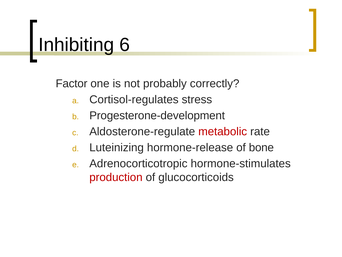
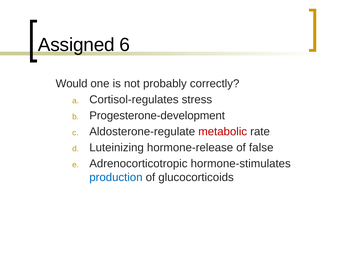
Inhibiting: Inhibiting -> Assigned
Factor: Factor -> Would
bone: bone -> false
production colour: red -> blue
